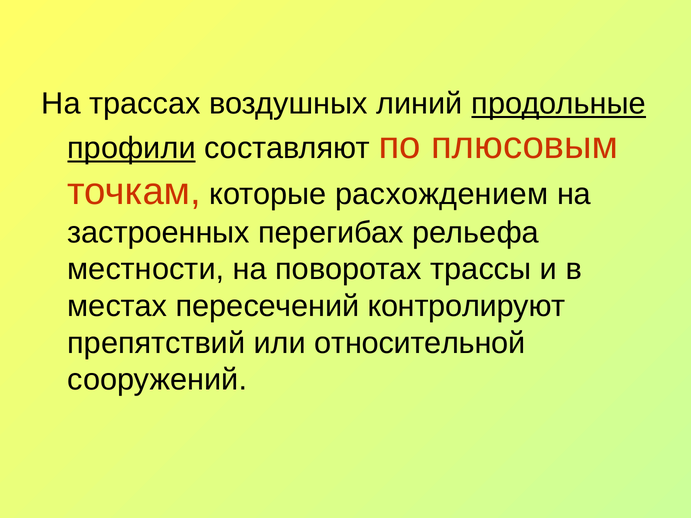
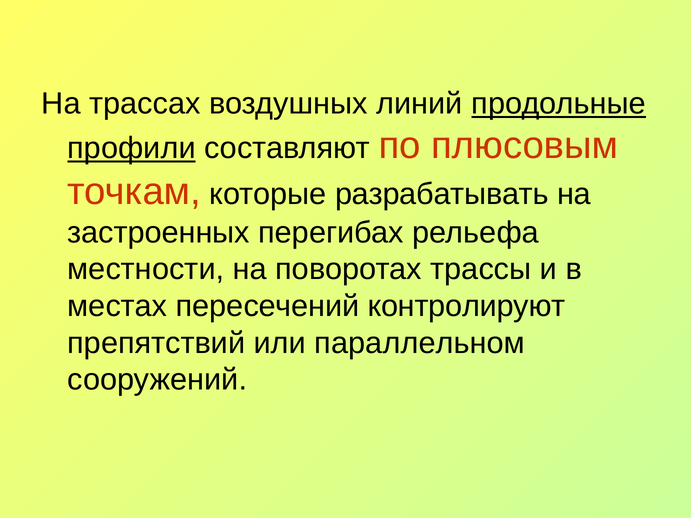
расхождением: расхождением -> разрабатывать
относительной: относительной -> параллельном
